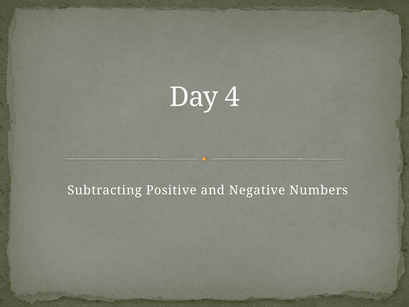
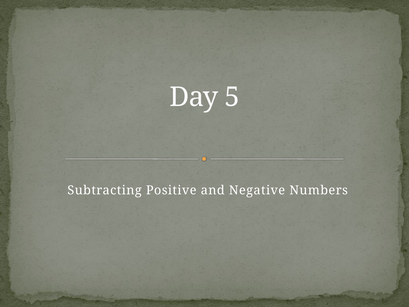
4: 4 -> 5
